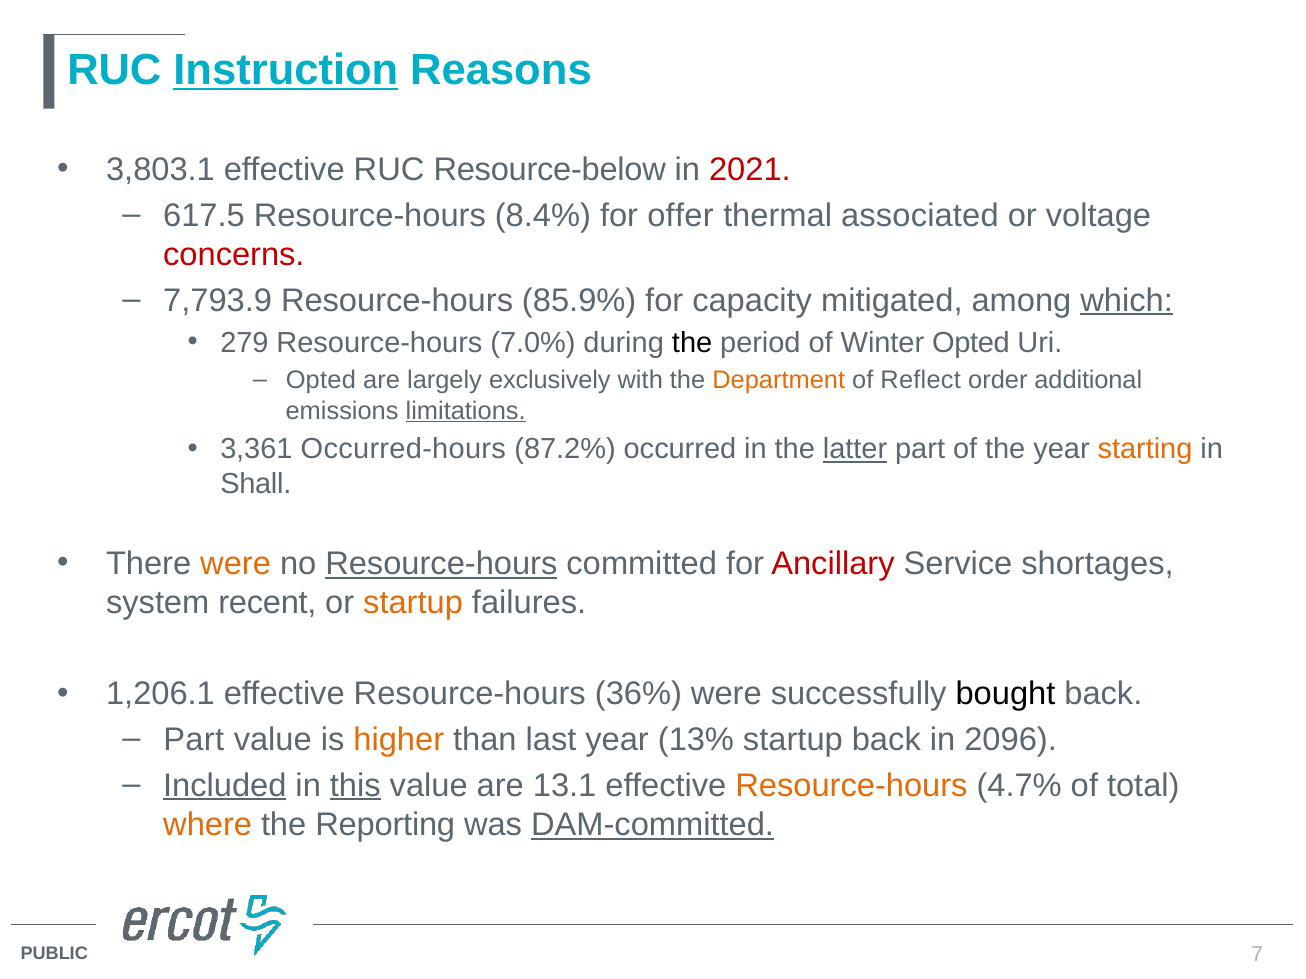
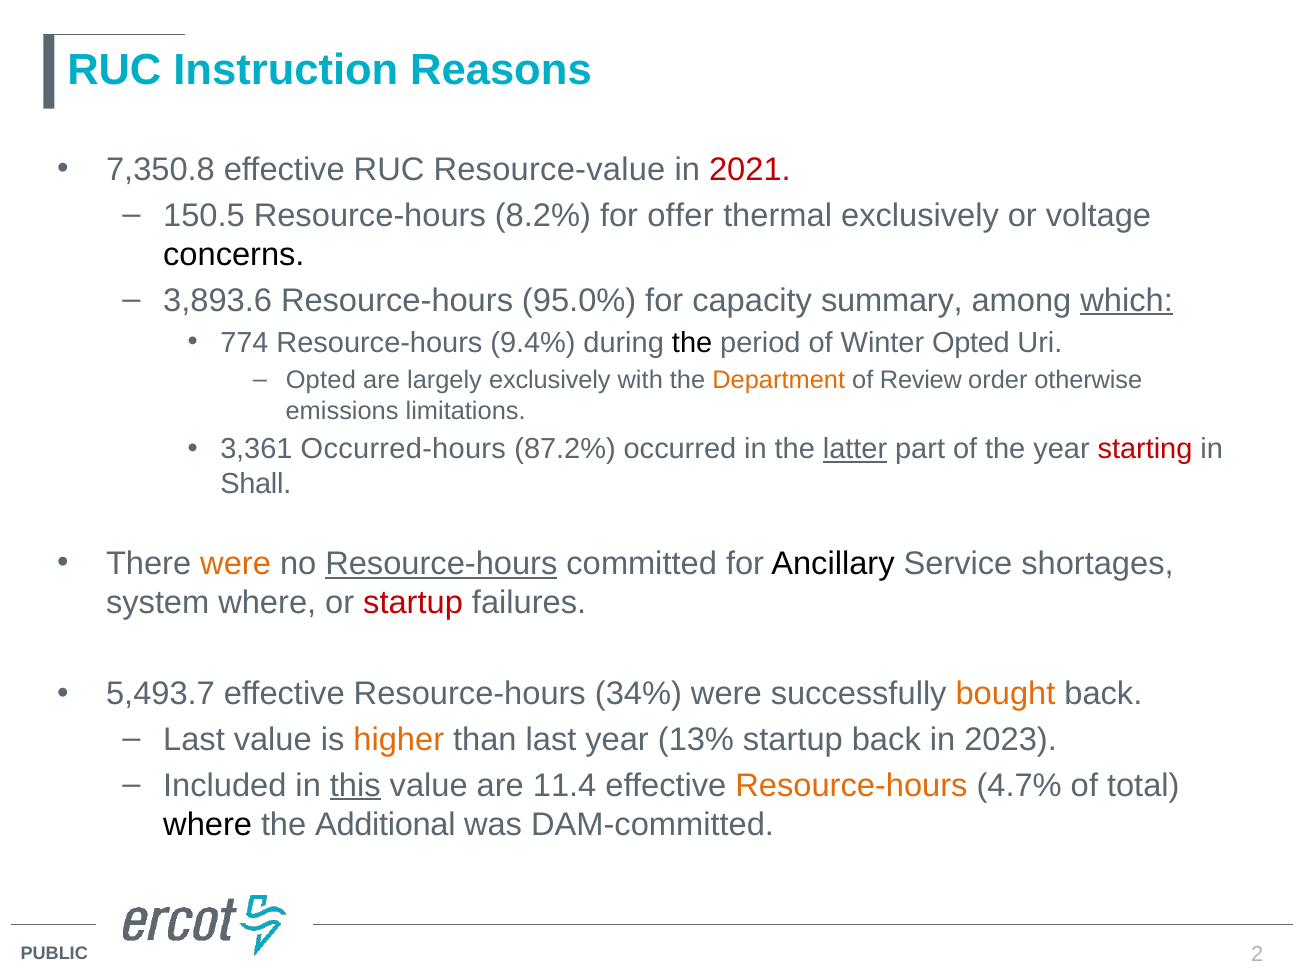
Instruction underline: present -> none
3,803.1: 3,803.1 -> 7,350.8
Resource-below: Resource-below -> Resource-value
617.5: 617.5 -> 150.5
8.4%: 8.4% -> 8.2%
thermal associated: associated -> exclusively
concerns colour: red -> black
7,793.9: 7,793.9 -> 3,893.6
85.9%: 85.9% -> 95.0%
mitigated: mitigated -> summary
279: 279 -> 774
7.0%: 7.0% -> 9.4%
Reflect: Reflect -> Review
additional: additional -> otherwise
limitations underline: present -> none
starting colour: orange -> red
Ancillary colour: red -> black
system recent: recent -> where
startup at (413, 603) colour: orange -> red
1,206.1: 1,206.1 -> 5,493.7
36%: 36% -> 34%
bought colour: black -> orange
Part at (194, 740): Part -> Last
2096: 2096 -> 2023
Included underline: present -> none
13.1: 13.1 -> 11.4
where at (208, 825) colour: orange -> black
Reporting: Reporting -> Additional
DAM-committed underline: present -> none
7: 7 -> 2
